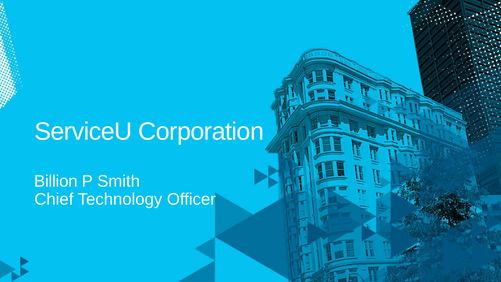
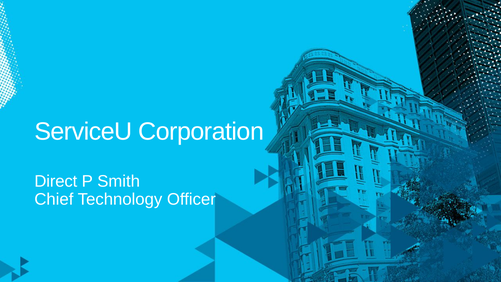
Billion: Billion -> Direct
